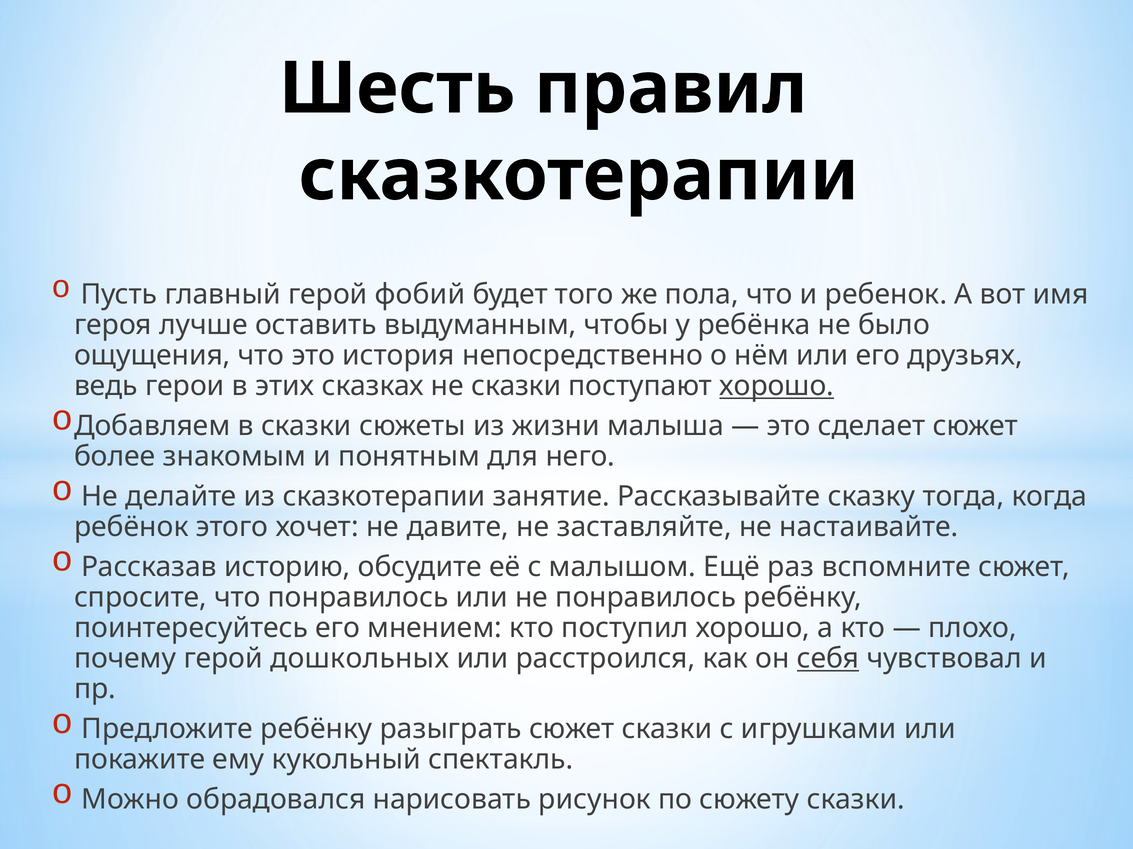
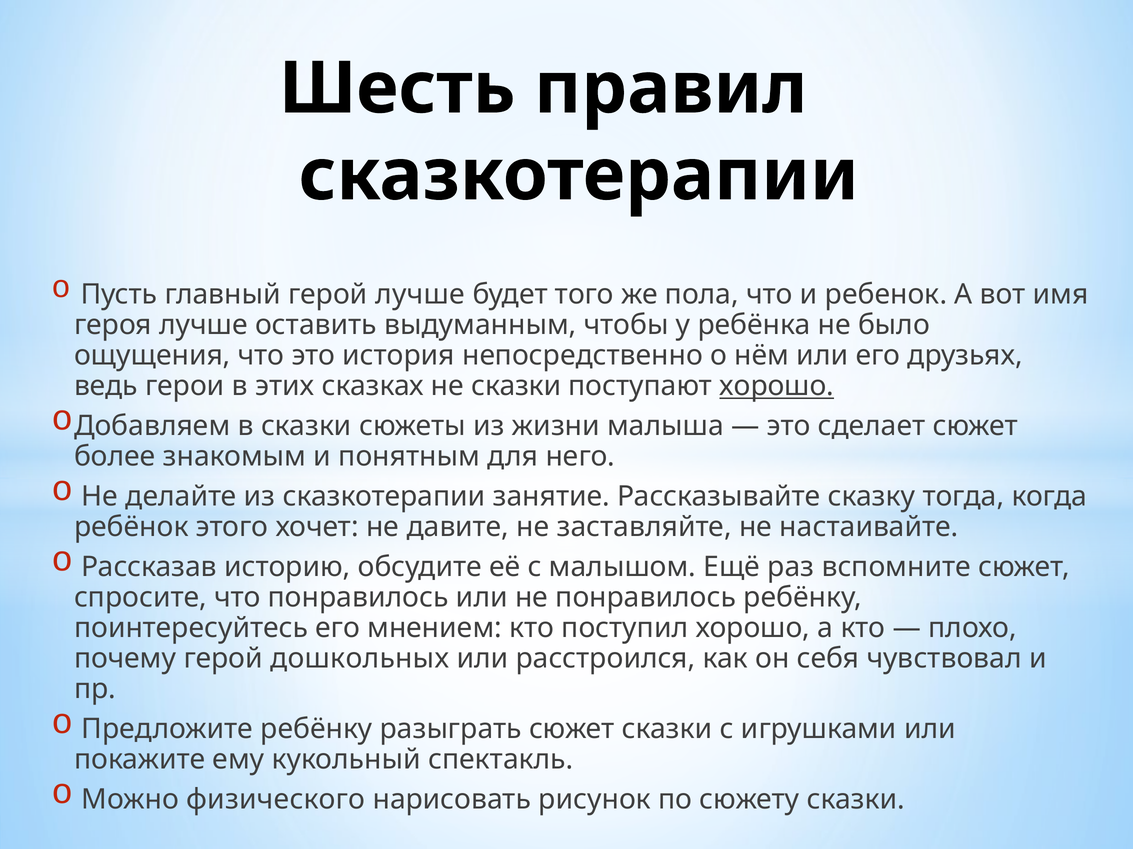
герой фобий: фобий -> лучше
себя underline: present -> none
обрадовался: обрадовался -> физического
